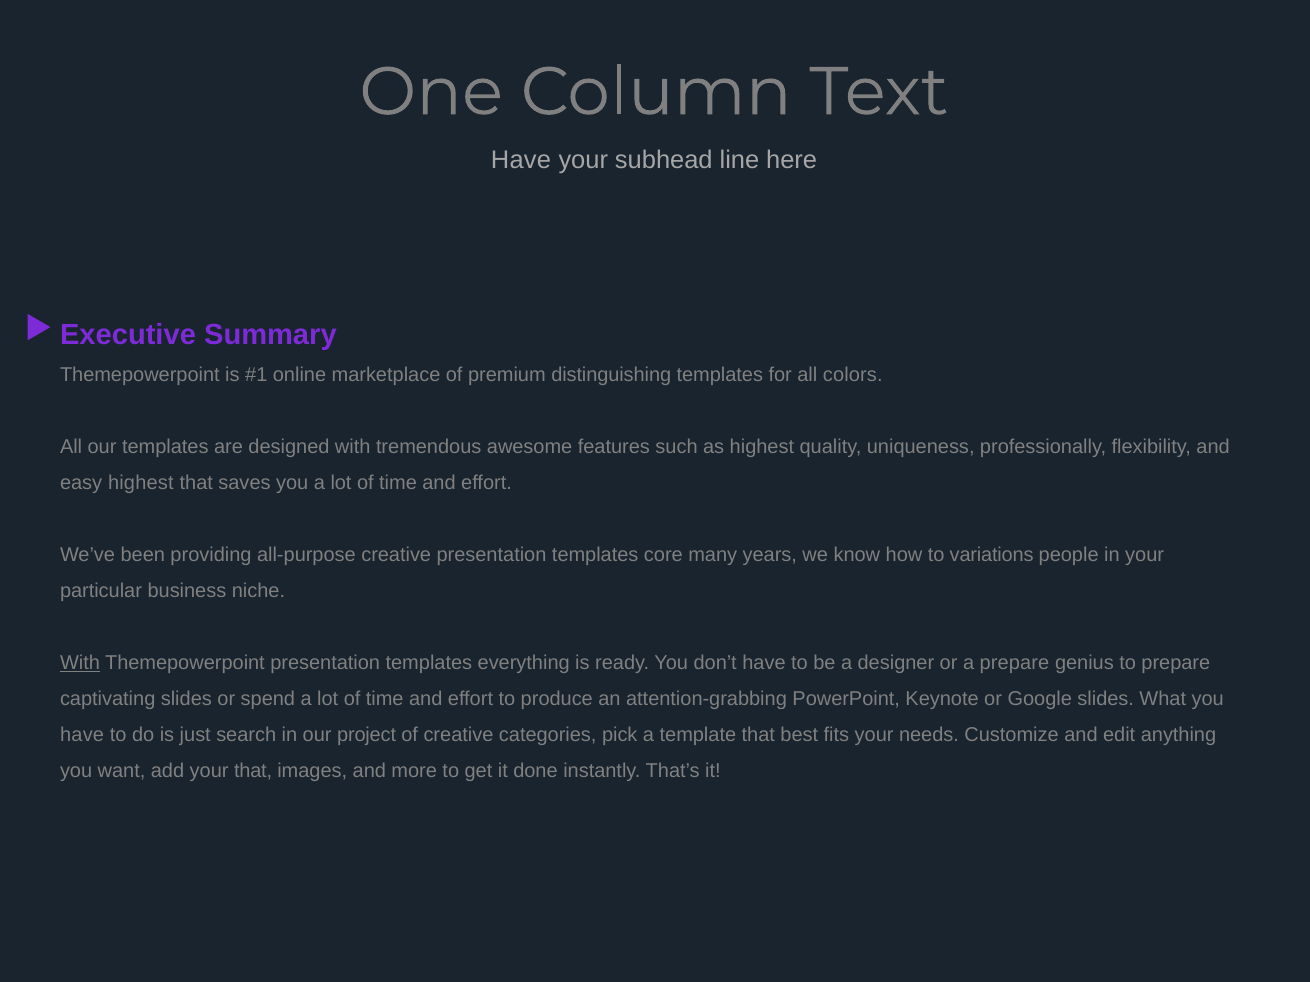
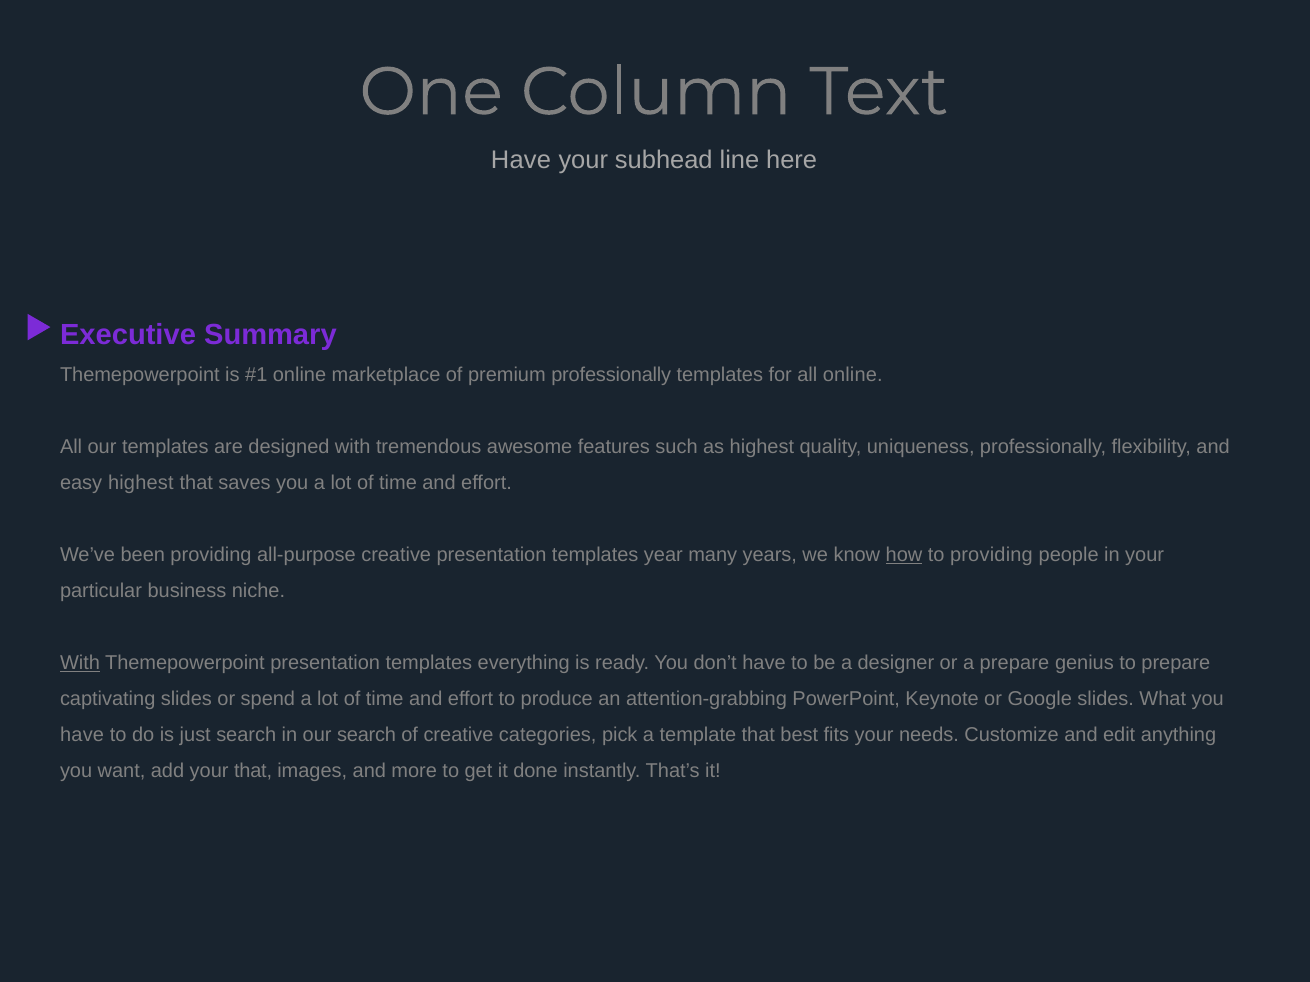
premium distinguishing: distinguishing -> professionally
all colors: colors -> online
core: core -> year
how underline: none -> present
to variations: variations -> providing
our project: project -> search
